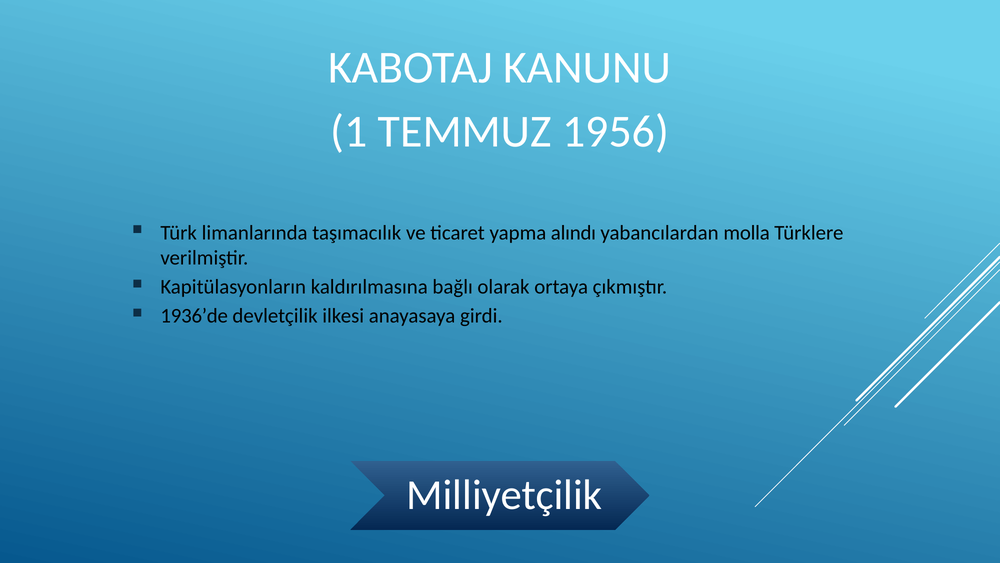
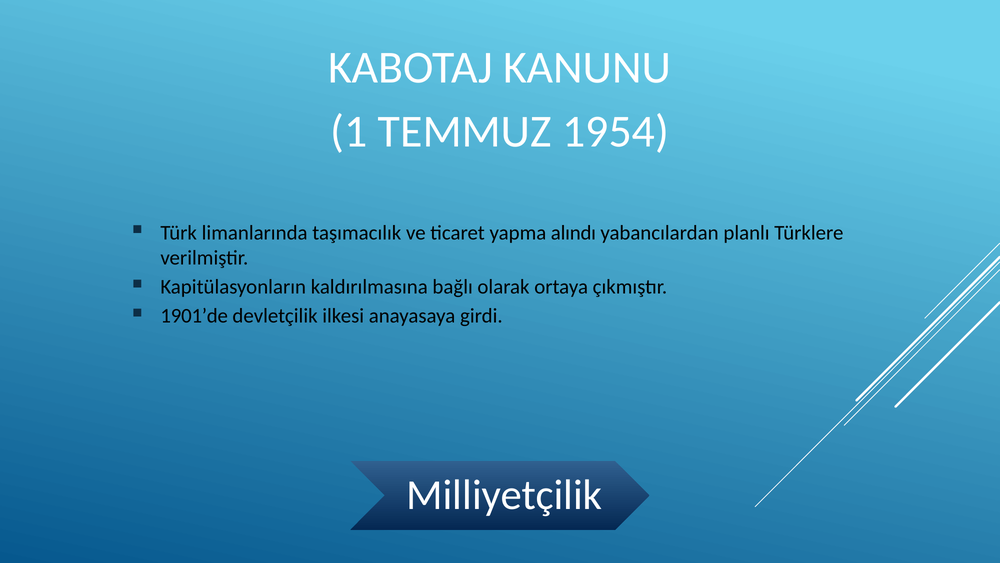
1956: 1956 -> 1954
molla: molla -> planlı
1936’de: 1936’de -> 1901’de
